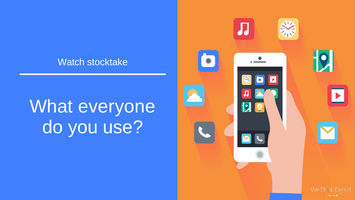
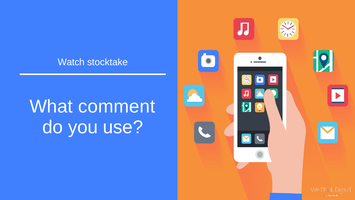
everyone: everyone -> comment
